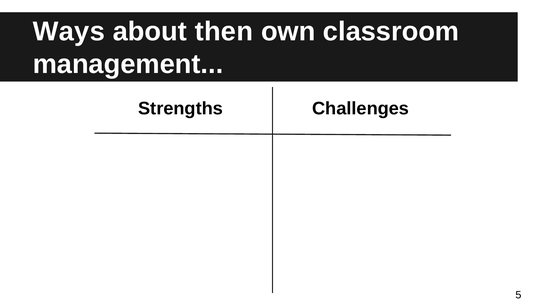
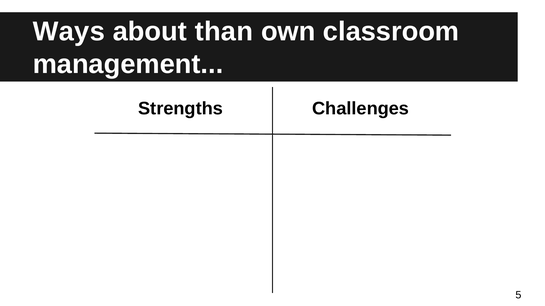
then: then -> than
